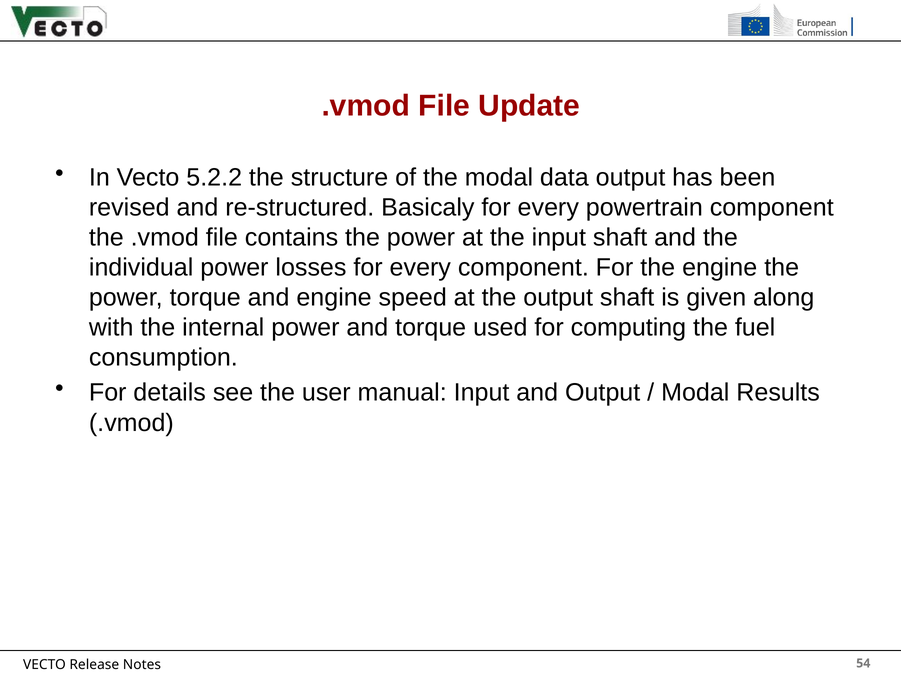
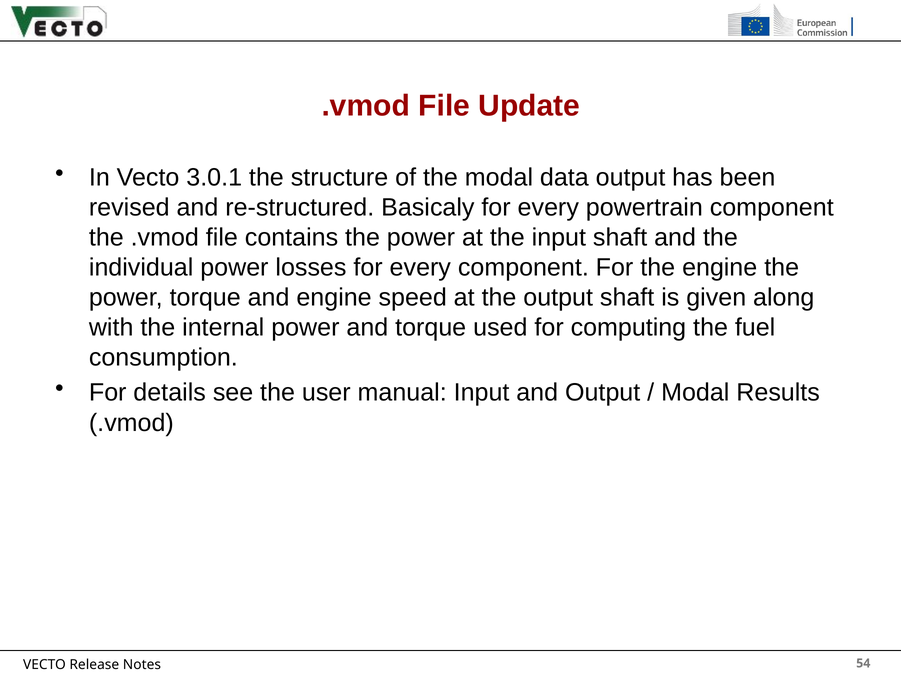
5.2.2: 5.2.2 -> 3.0.1
